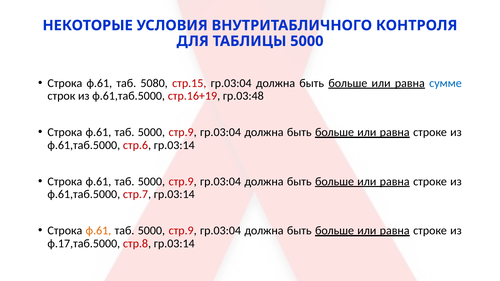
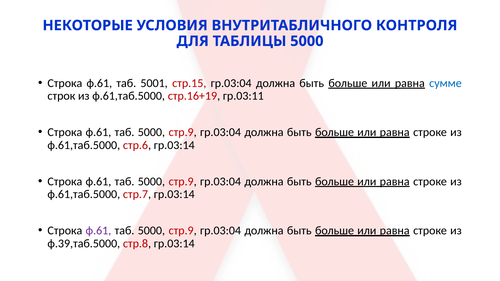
5080: 5080 -> 5001
гр.03:48: гр.03:48 -> гр.03:11
ф.61 at (98, 231) colour: orange -> purple
ф.17,таб.5000: ф.17,таб.5000 -> ф.39,таб.5000
